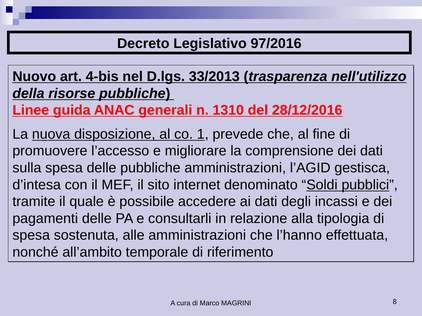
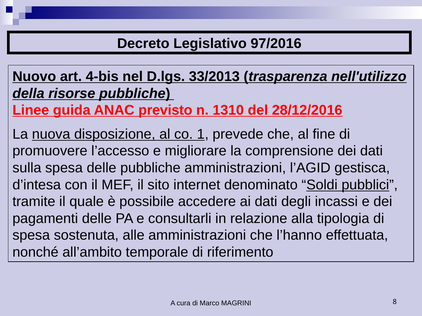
generali: generali -> previsto
